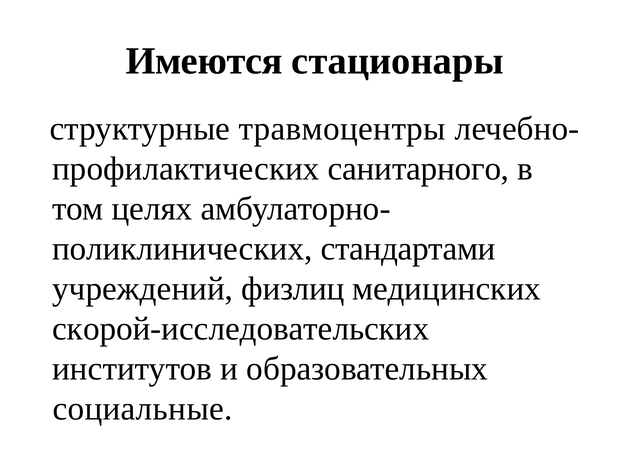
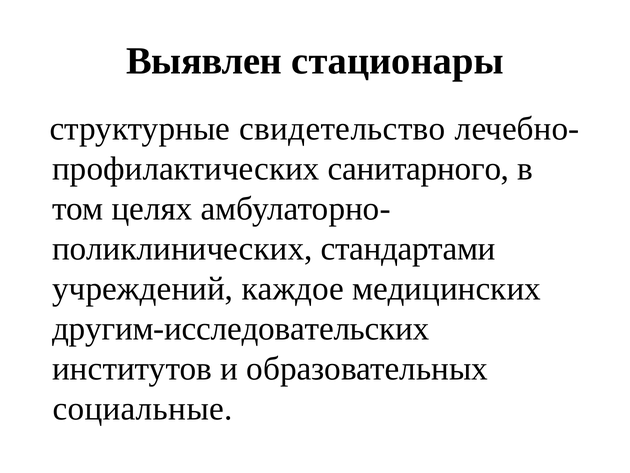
Имеются: Имеются -> Выявлен
травмоцентры: травмоцентры -> свидетельство
физлиц: физлиц -> каждое
скорой-исследовательских: скорой-исследовательских -> другим-исследовательских
